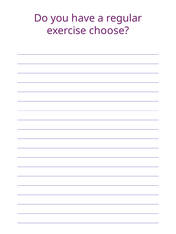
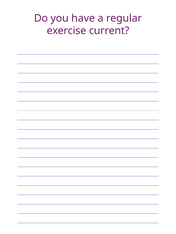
choose: choose -> current
